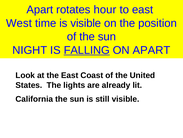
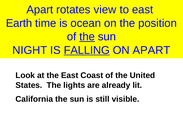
hour: hour -> view
West: West -> Earth
is visible: visible -> ocean
the at (87, 36) underline: none -> present
